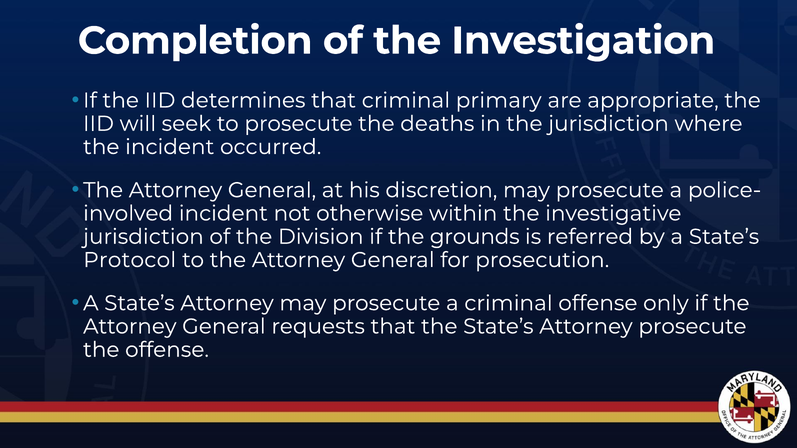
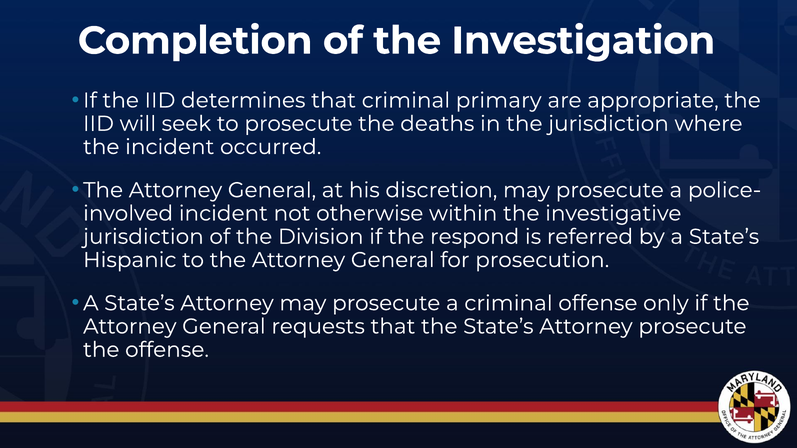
grounds: grounds -> respond
Protocol: Protocol -> Hispanic
